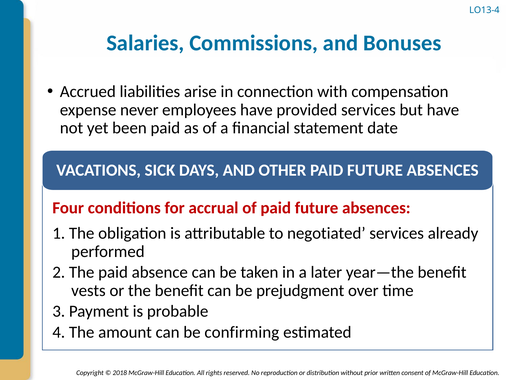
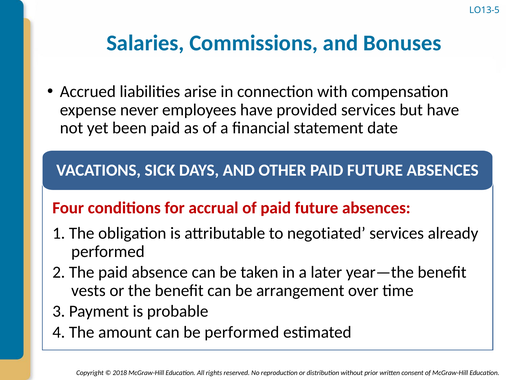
LO13-4: LO13-4 -> LO13-5
prejudgment: prejudgment -> arrangement
be confirming: confirming -> performed
